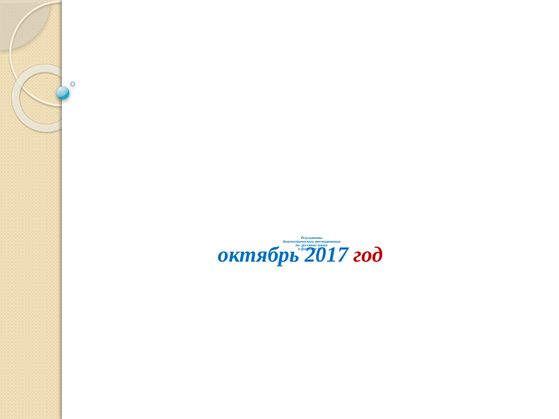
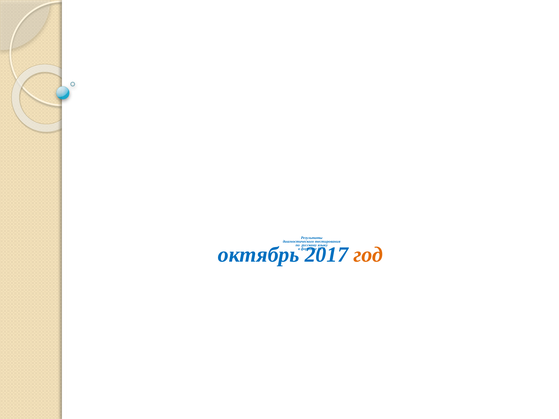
год colour: red -> orange
